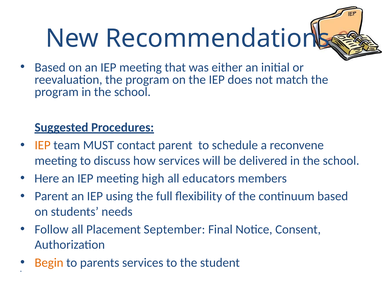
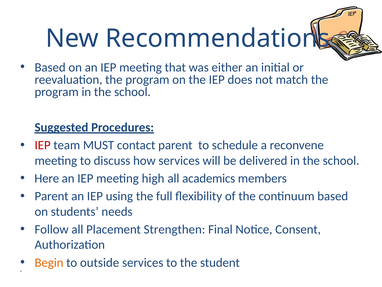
IEP at (43, 145) colour: orange -> red
educators: educators -> academics
September: September -> Strengthen
parents: parents -> outside
